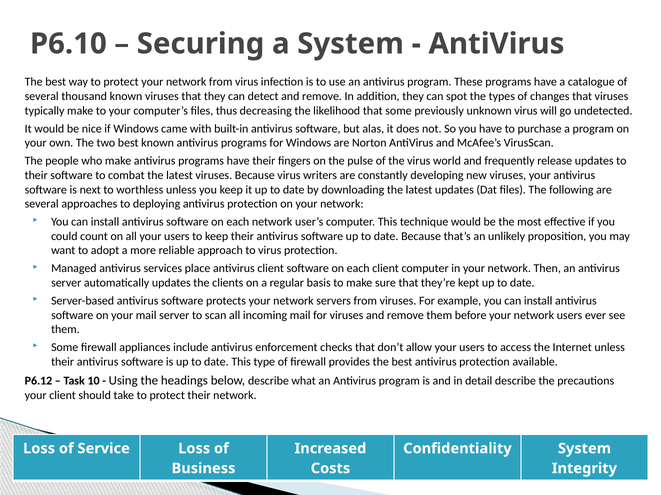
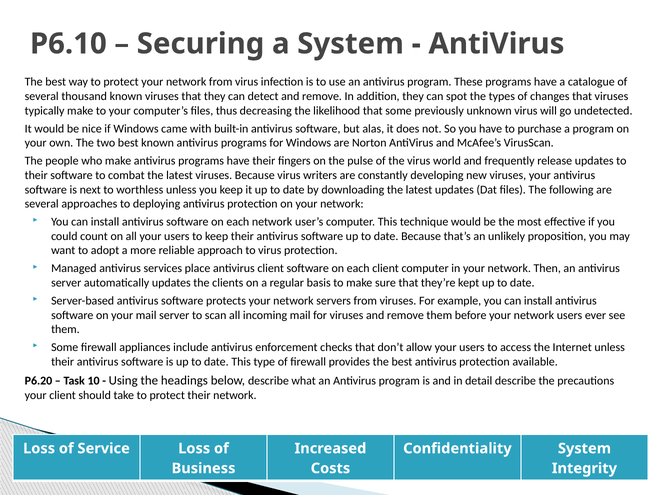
P6.12: P6.12 -> P6.20
